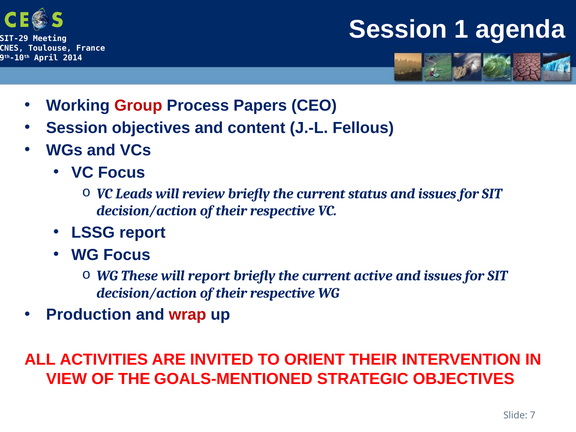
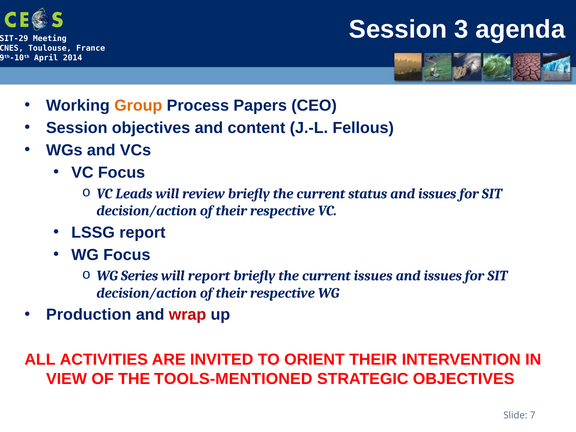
1: 1 -> 3
Group colour: red -> orange
These: These -> Series
current active: active -> issues
GOALS-MENTIONED: GOALS-MENTIONED -> TOOLS-MENTIONED
